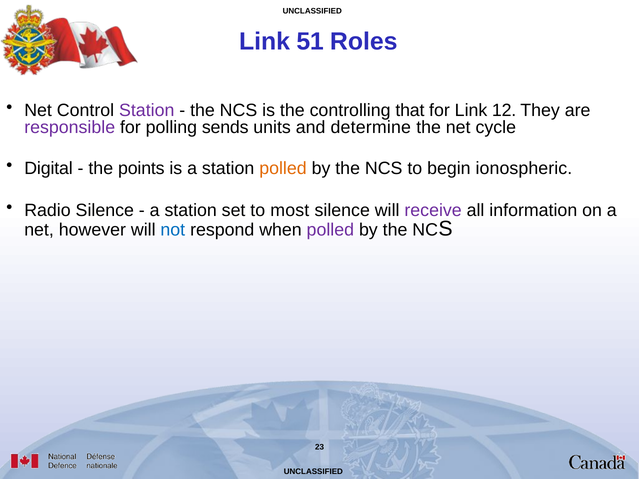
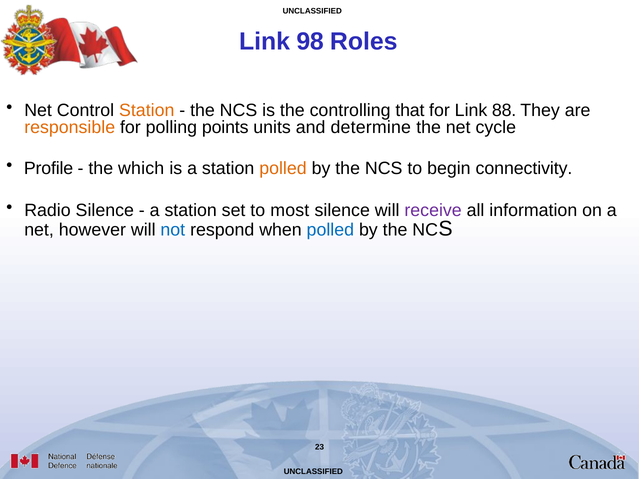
51: 51 -> 98
Station at (147, 110) colour: purple -> orange
12: 12 -> 88
responsible colour: purple -> orange
sends: sends -> points
Digital: Digital -> Profile
points: points -> which
ionospheric: ionospheric -> connectivity
polled at (330, 230) colour: purple -> blue
